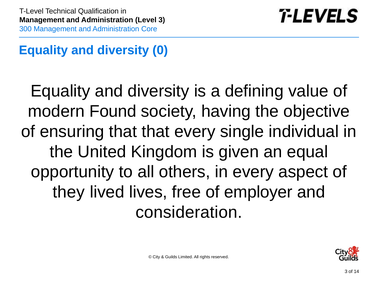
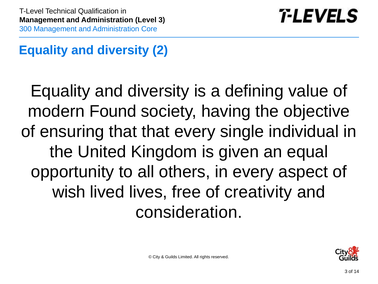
0: 0 -> 2
they: they -> wish
employer: employer -> creativity
